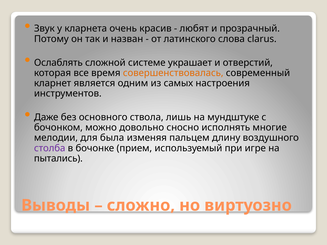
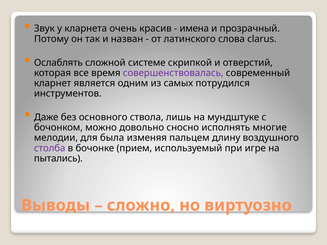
любят: любят -> имена
украшает: украшает -> скрипкой
совершенствовалась colour: orange -> purple
настроения: настроения -> потрудился
